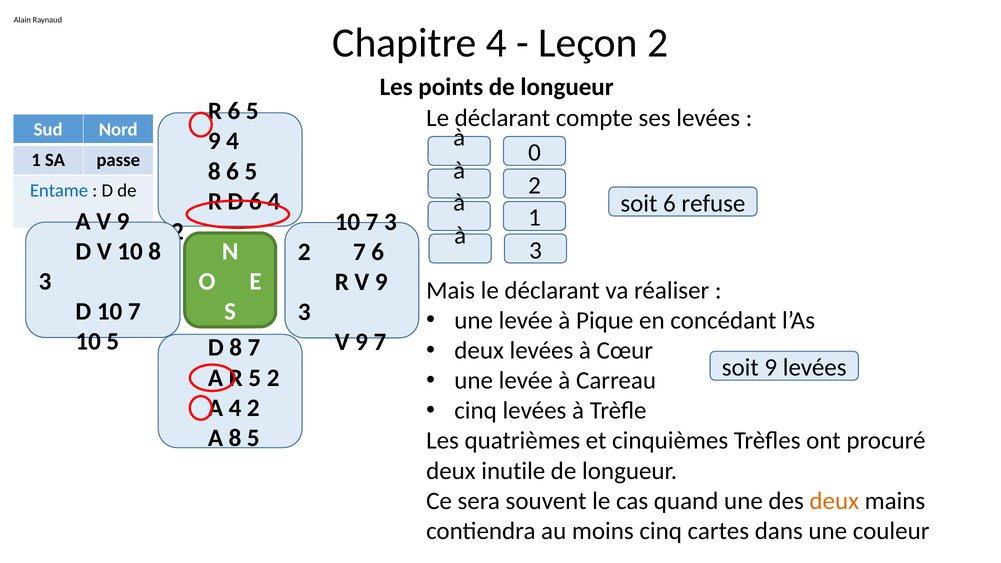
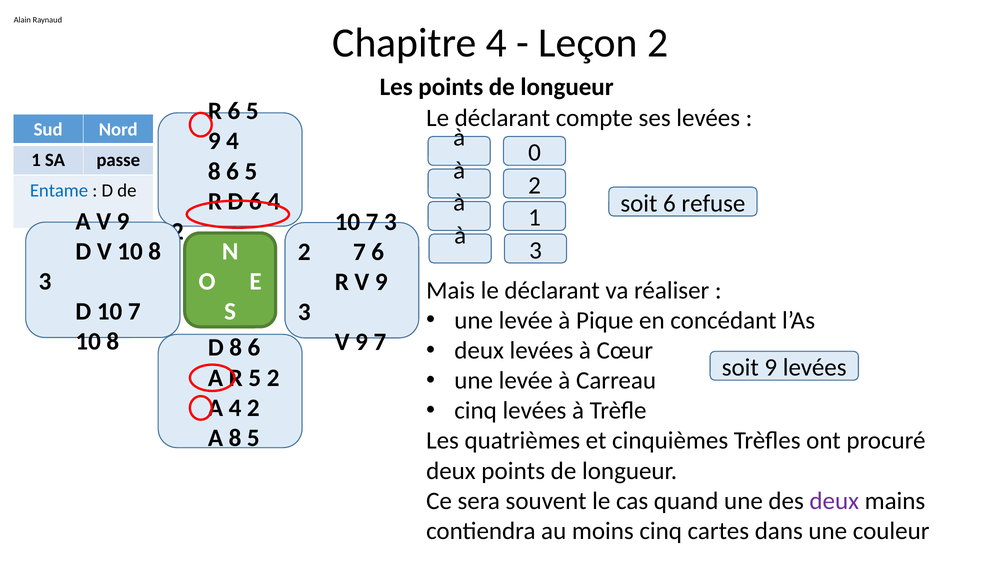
5 at (113, 342): 5 -> 8
8 7: 7 -> 6
deux inutile: inutile -> points
deux at (834, 501) colour: orange -> purple
